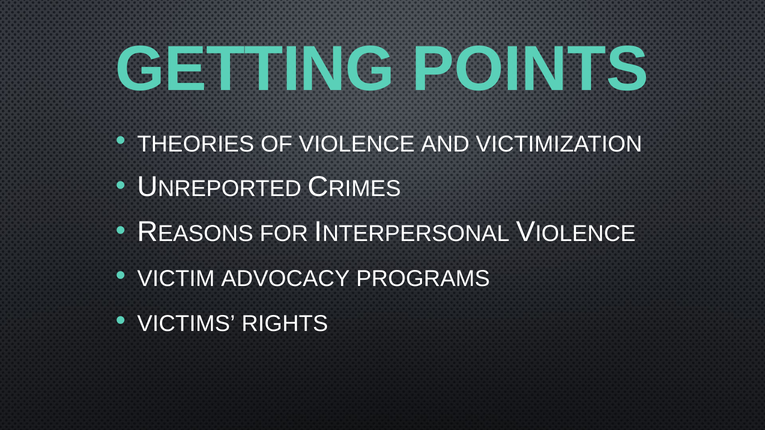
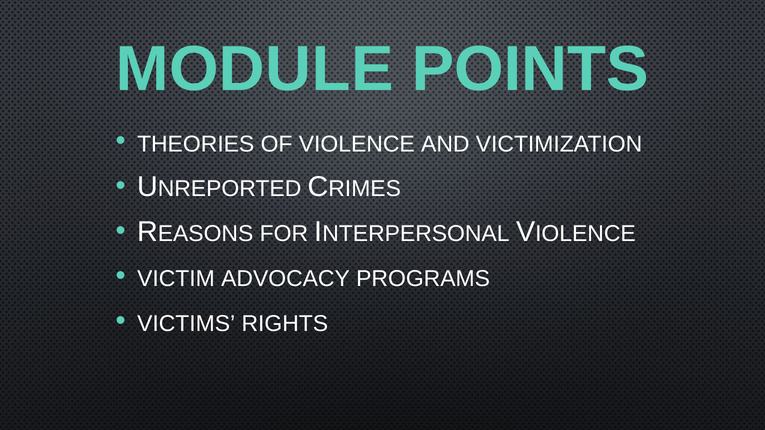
GETTING: GETTING -> MODULE
